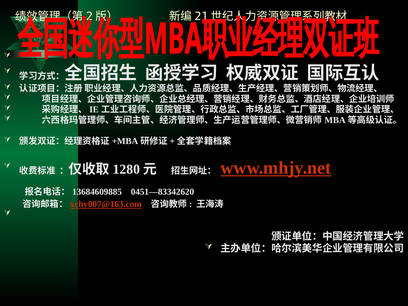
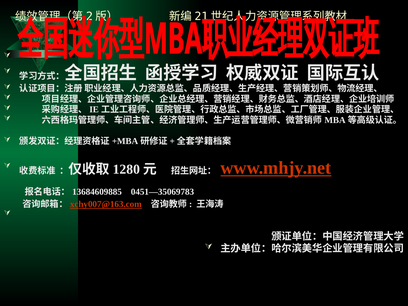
0451—83342620: 0451—83342620 -> 0451—35069783
